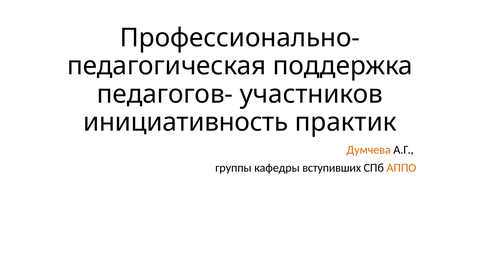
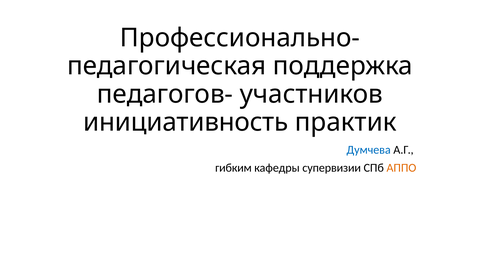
Думчева colour: orange -> blue
группы: группы -> гибким
вступивших: вступивших -> супервизии
